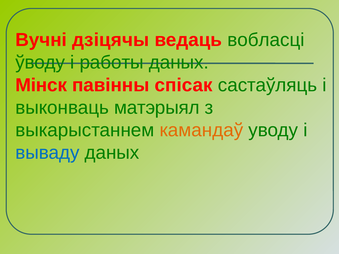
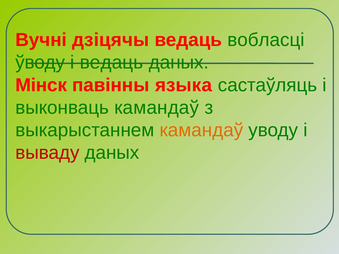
і работы: работы -> ведаць
спісак: спісак -> языка
выконваць матэрыял: матэрыял -> камандаў
вываду colour: blue -> red
